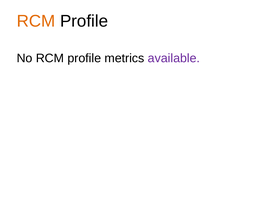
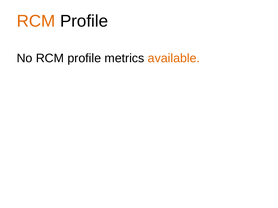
available colour: purple -> orange
